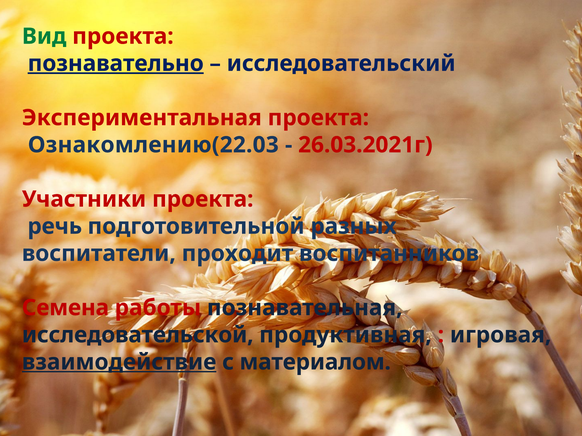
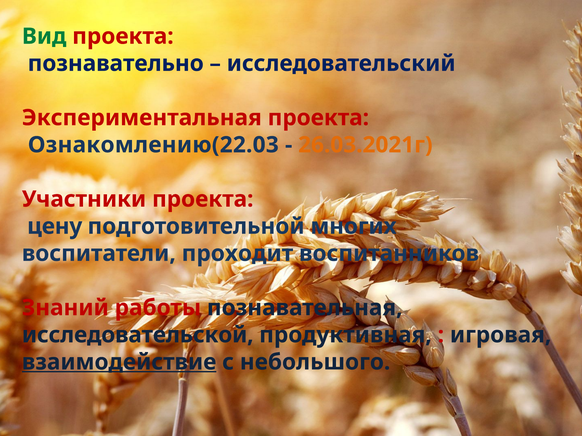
познавательно underline: present -> none
26.03.2021г colour: red -> orange
речь: речь -> цену
разных: разных -> многих
Семена: Семена -> Знаний
материалом: материалом -> небольшого
